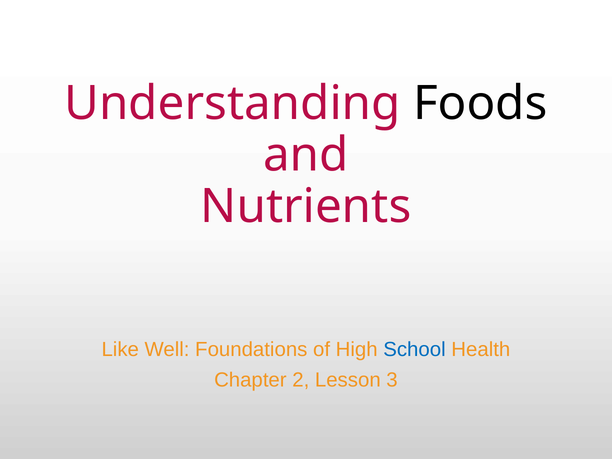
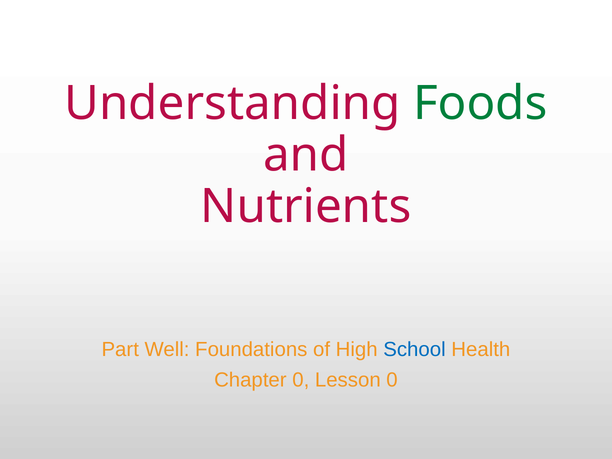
Foods colour: black -> green
Like: Like -> Part
Chapter 2: 2 -> 0
Lesson 3: 3 -> 0
